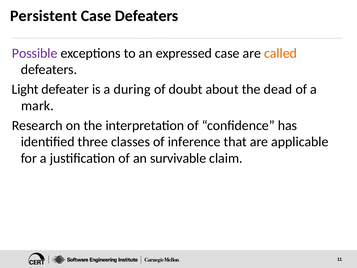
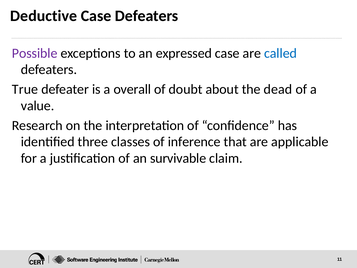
Persistent: Persistent -> Deductive
called colour: orange -> blue
Light: Light -> True
during: during -> overall
mark: mark -> value
